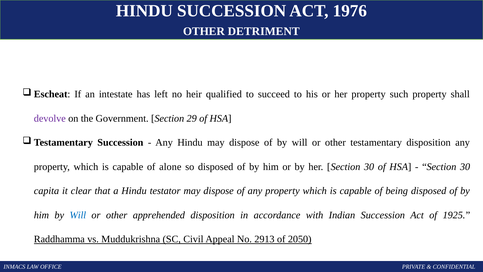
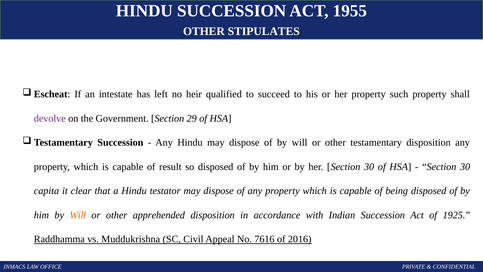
1976: 1976 -> 1955
DETRIMENT: DETRIMENT -> STIPULATES
alone: alone -> result
Will at (78, 215) colour: blue -> orange
2913: 2913 -> 7616
2050: 2050 -> 2016
